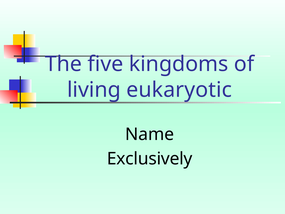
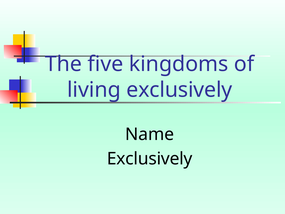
living eukaryotic: eukaryotic -> exclusively
